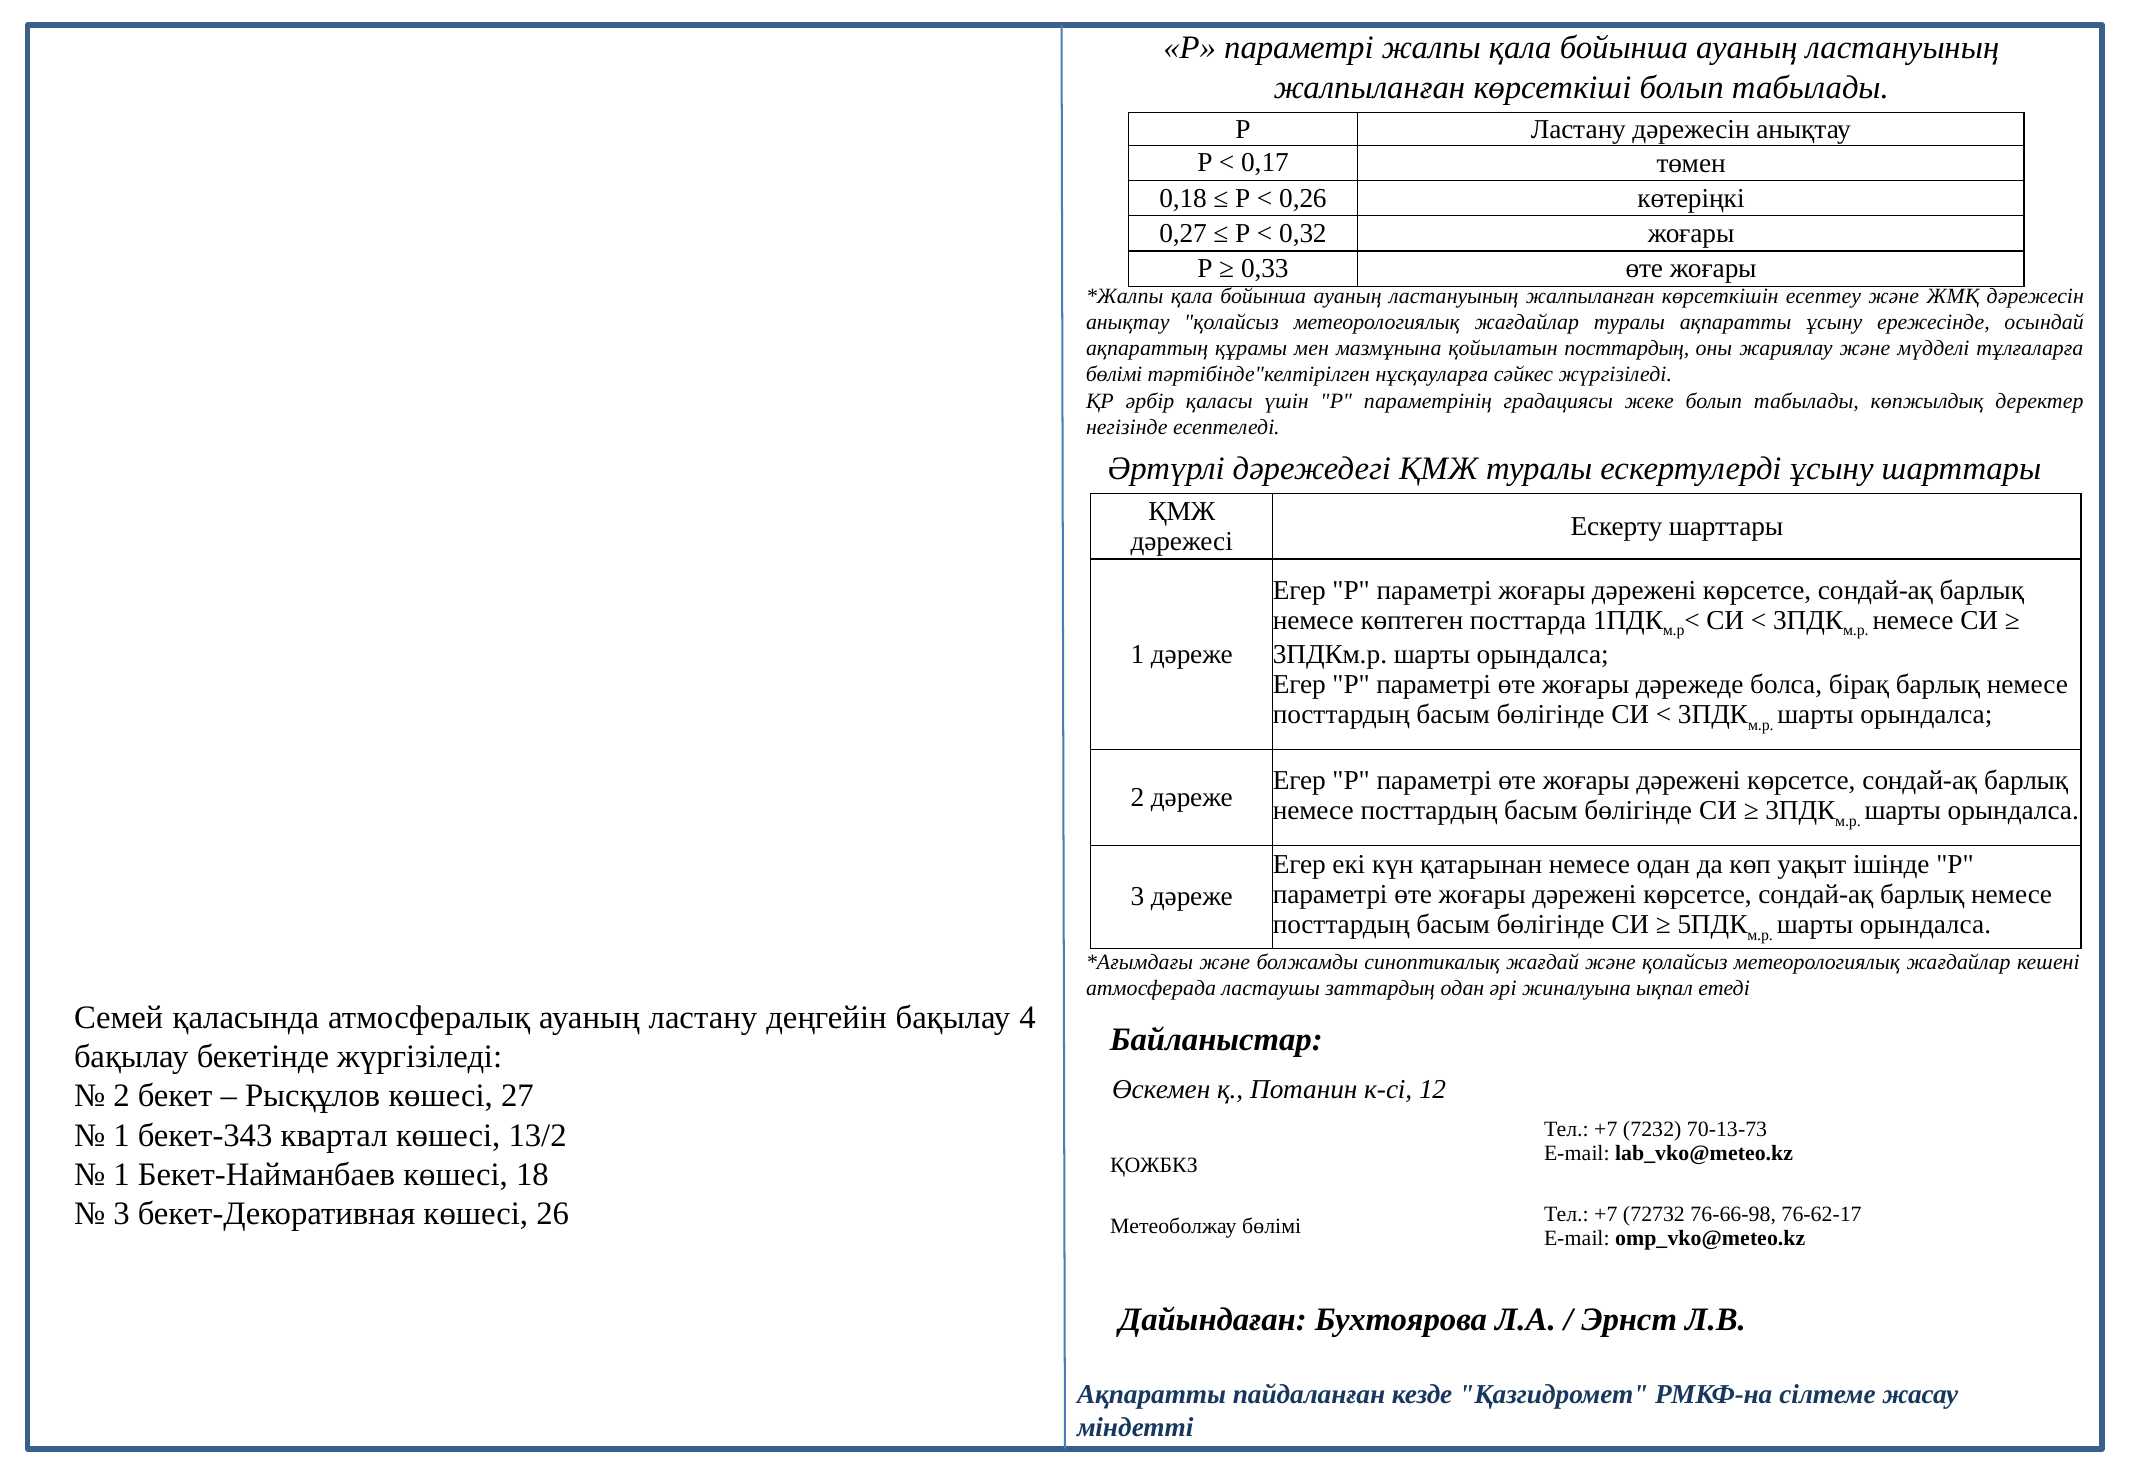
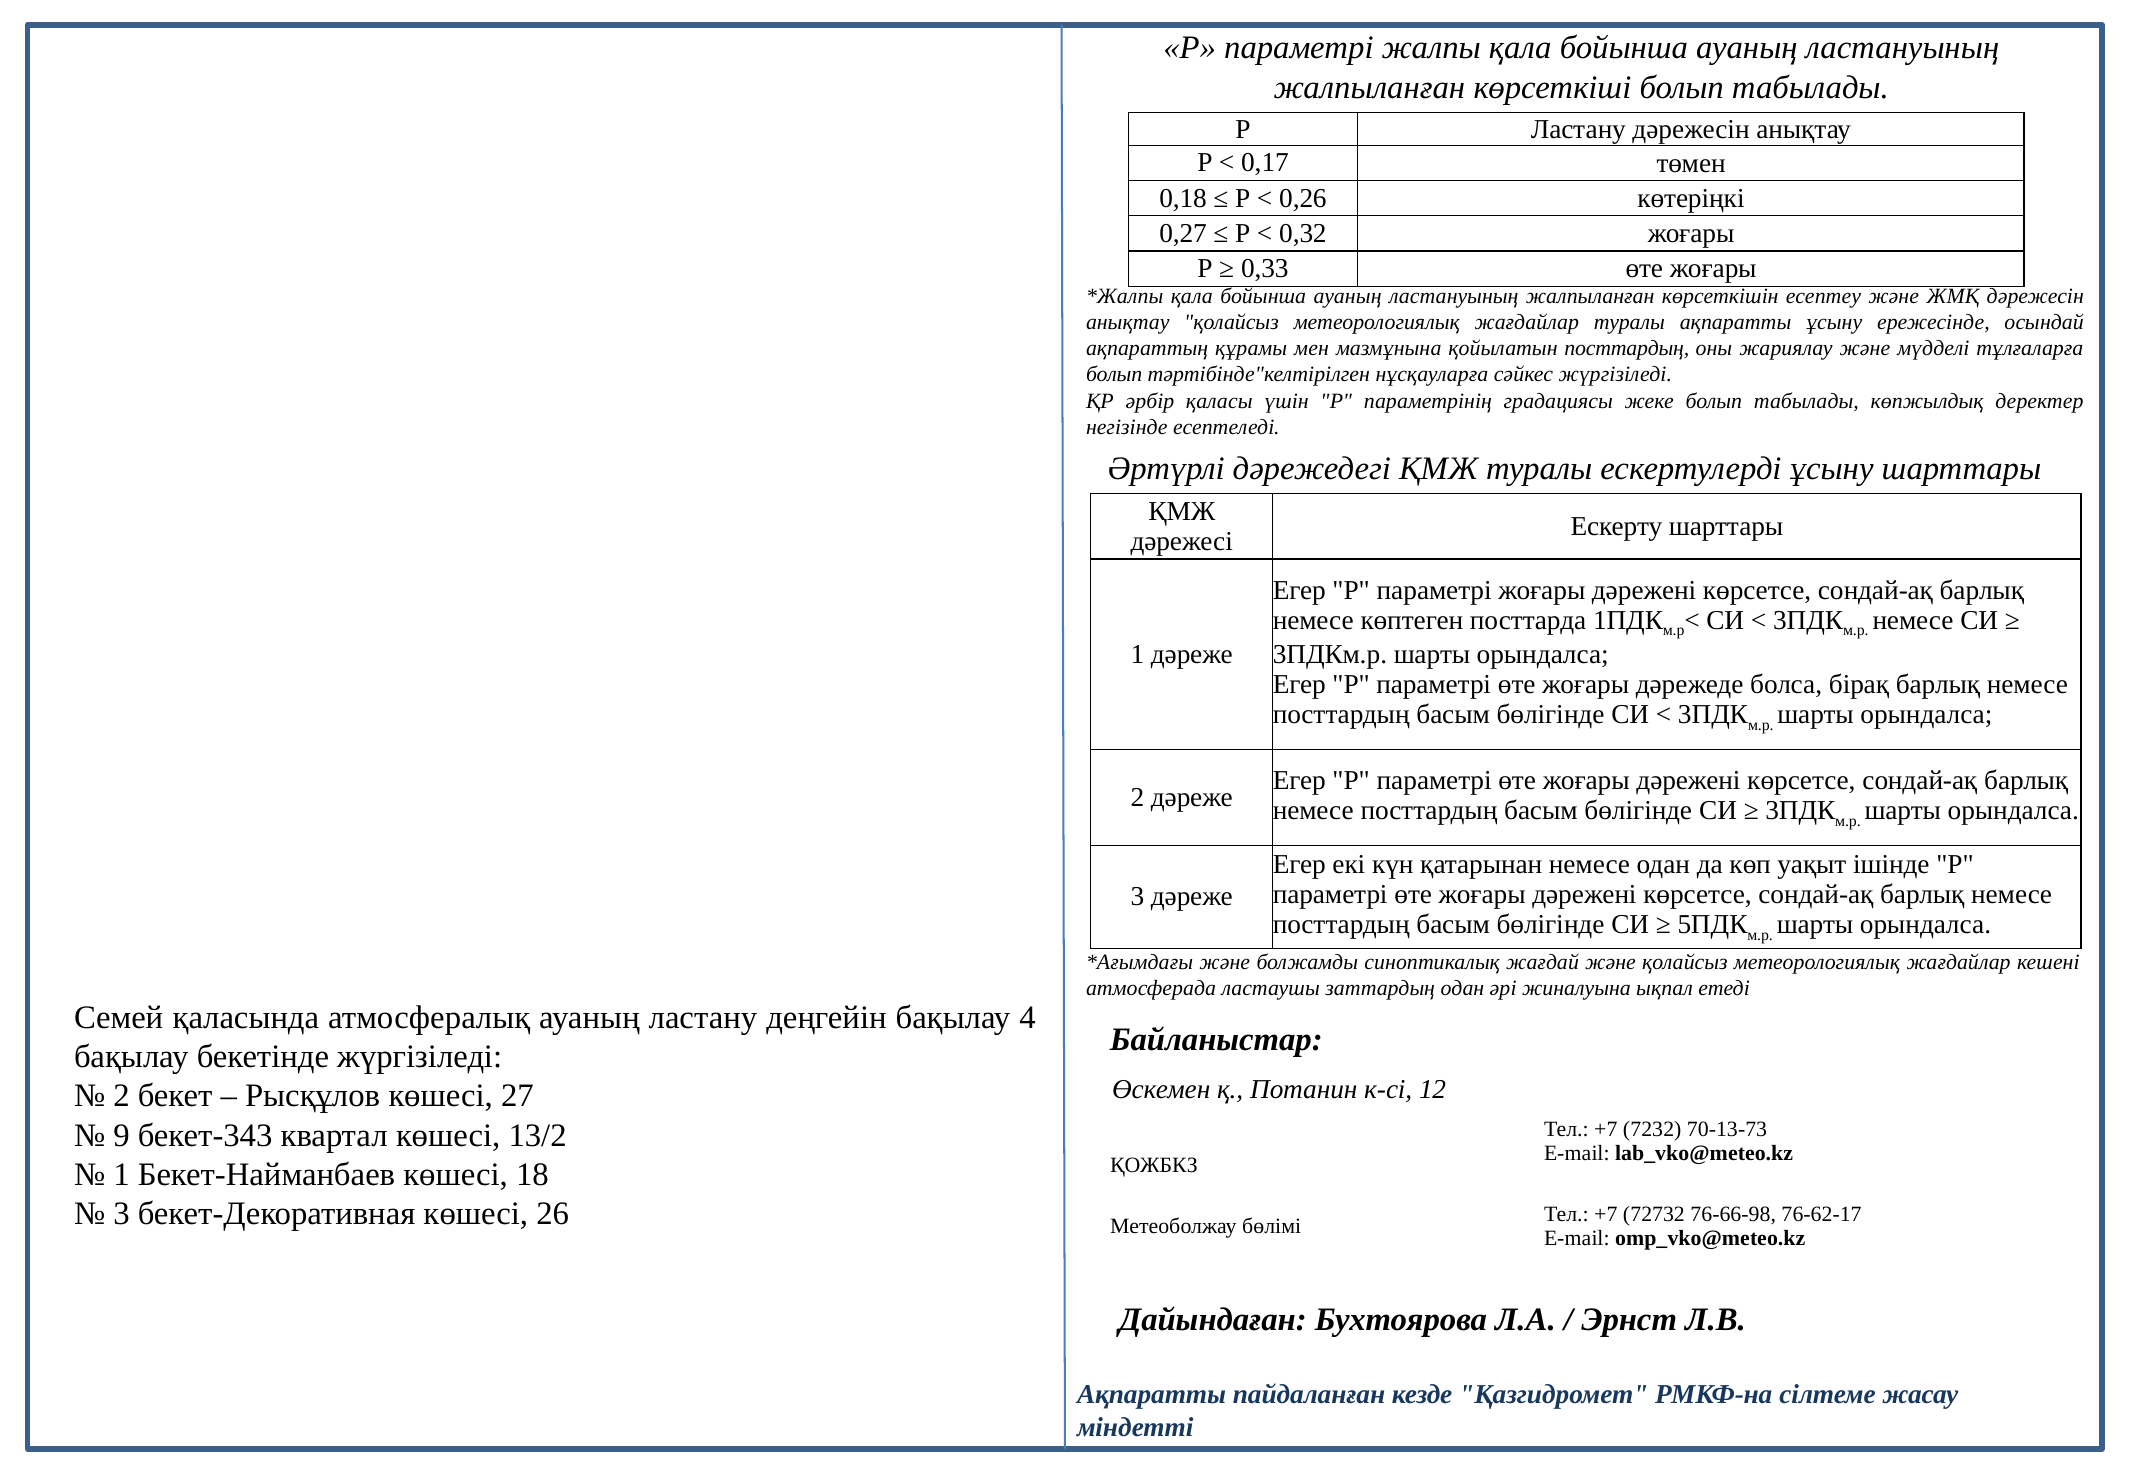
бөлімі at (1114, 375): бөлімі -> болып
1 at (122, 1136): 1 -> 9
